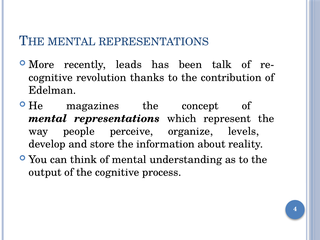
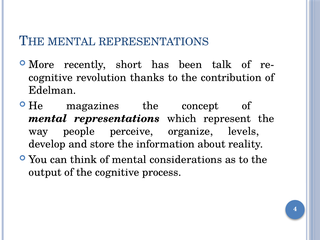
leads: leads -> short
understanding: understanding -> considerations
